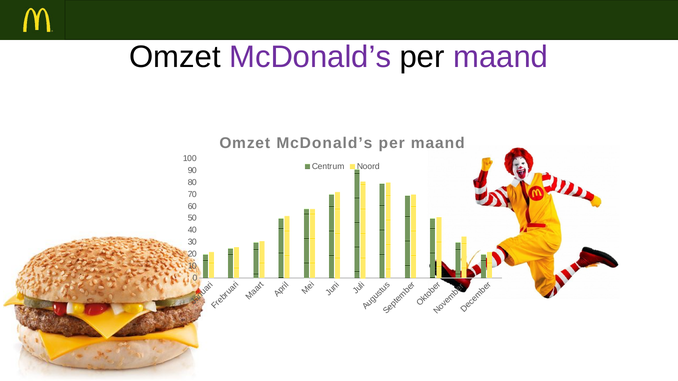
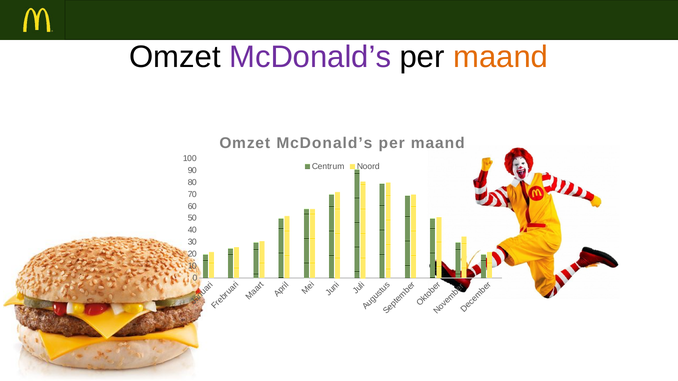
maand at (501, 57) colour: purple -> orange
